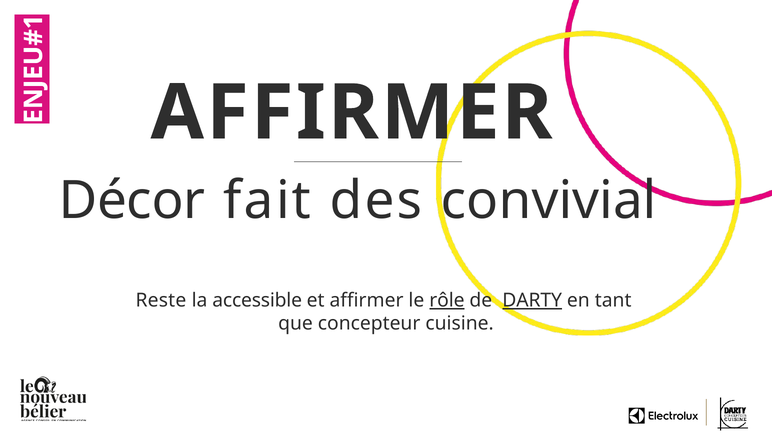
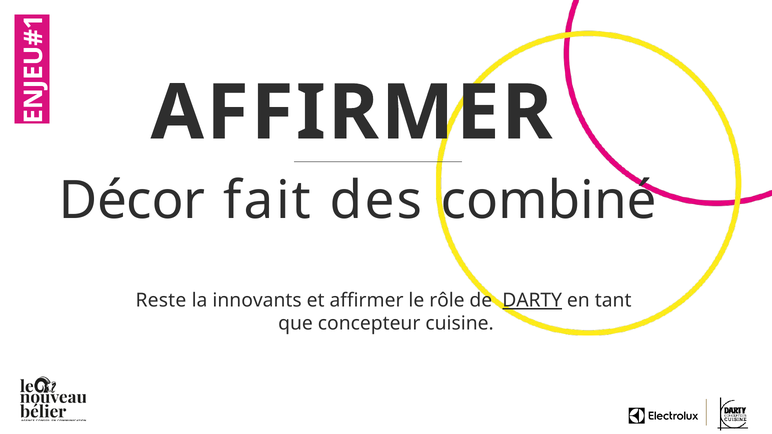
convivial: convivial -> combiné
accessible: accessible -> innovants
rôle underline: present -> none
